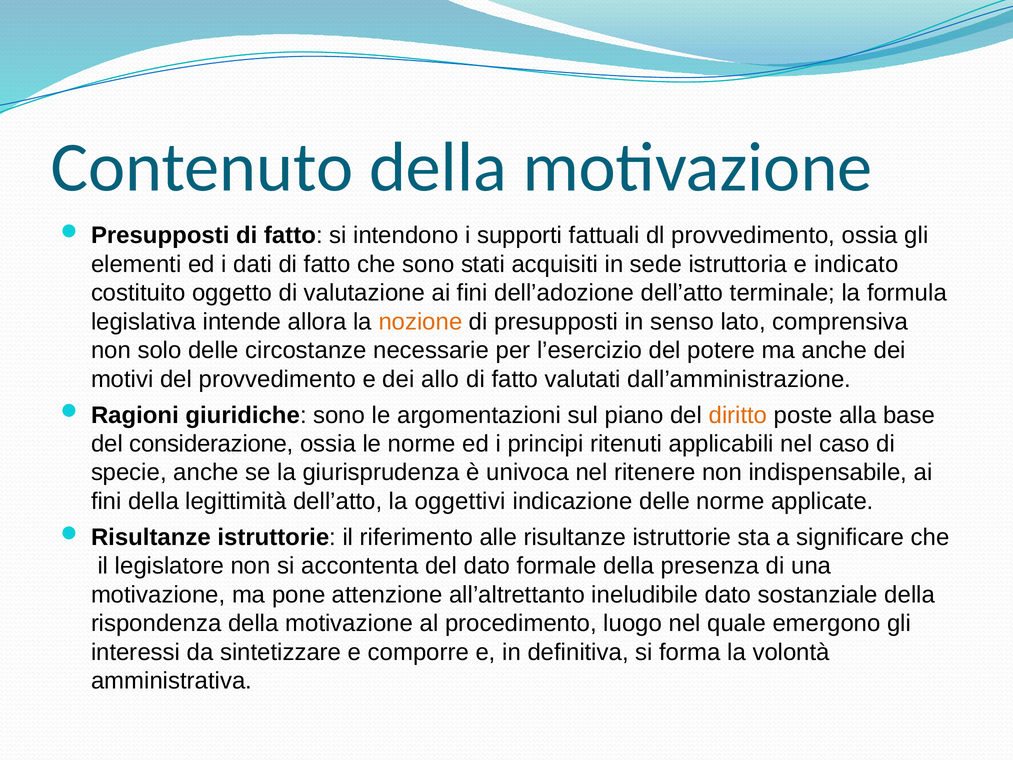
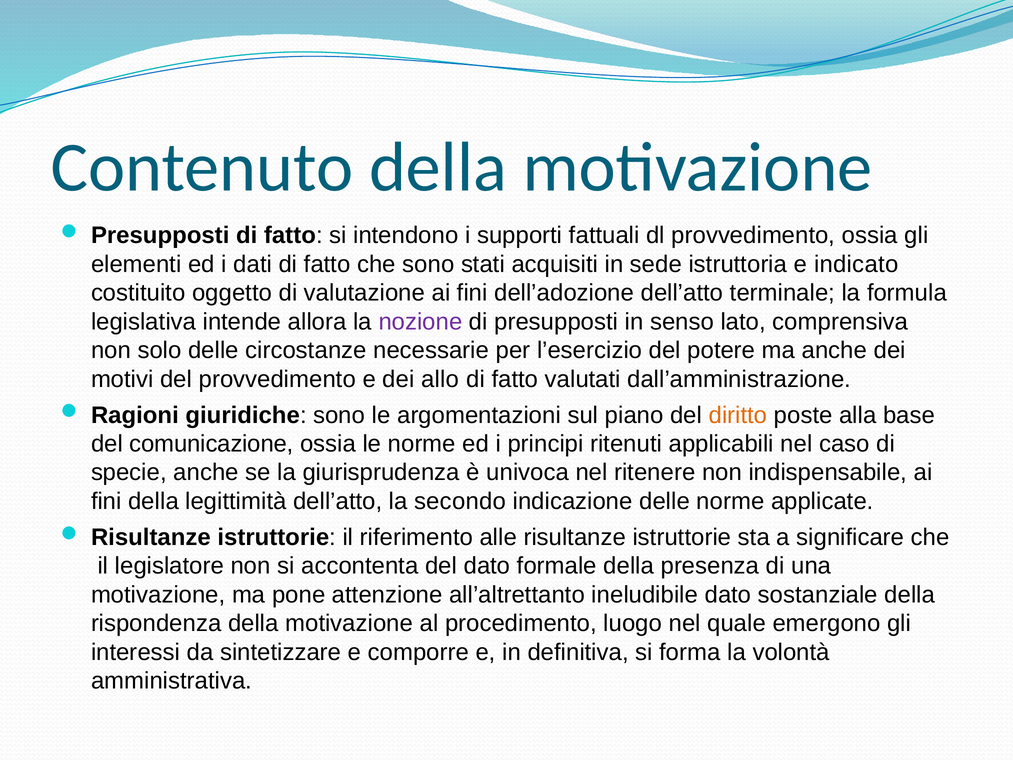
nozione colour: orange -> purple
considerazione: considerazione -> comunicazione
oggettivi: oggettivi -> secondo
